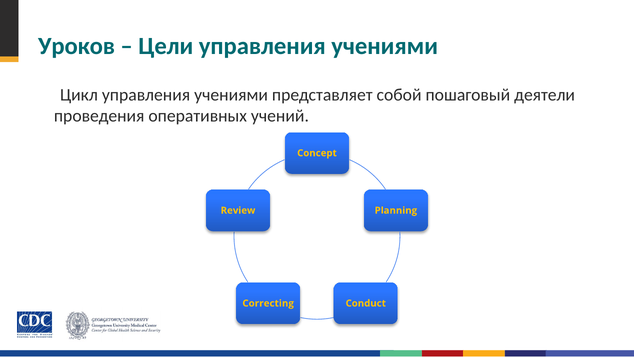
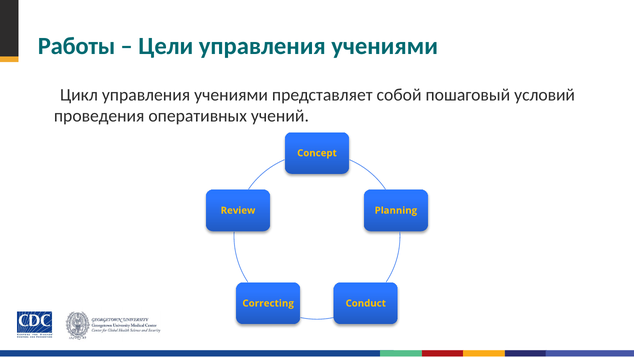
Уроков: Уроков -> Работы
деятели: деятели -> условий
